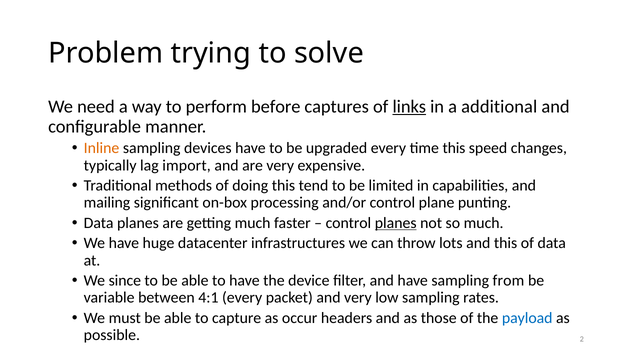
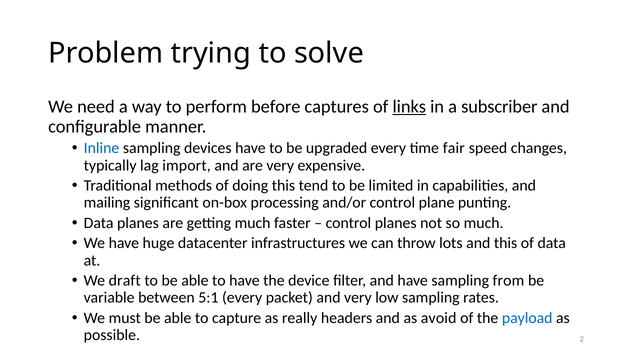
additional: additional -> subscriber
Inline colour: orange -> blue
time this: this -> fair
planes at (396, 223) underline: present -> none
since: since -> draft
4:1: 4:1 -> 5:1
occur: occur -> really
those: those -> avoid
